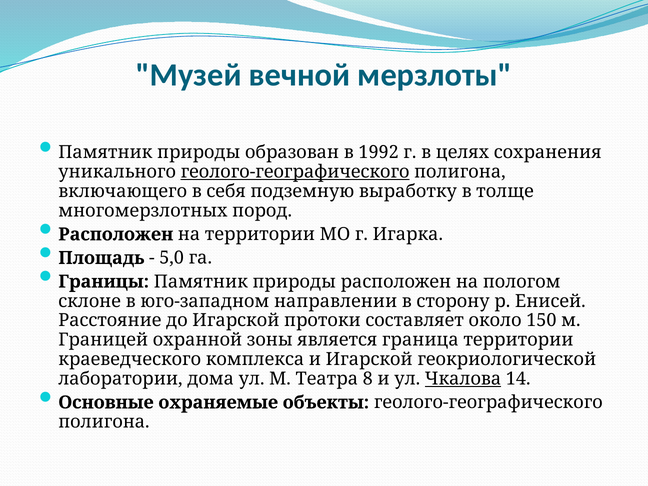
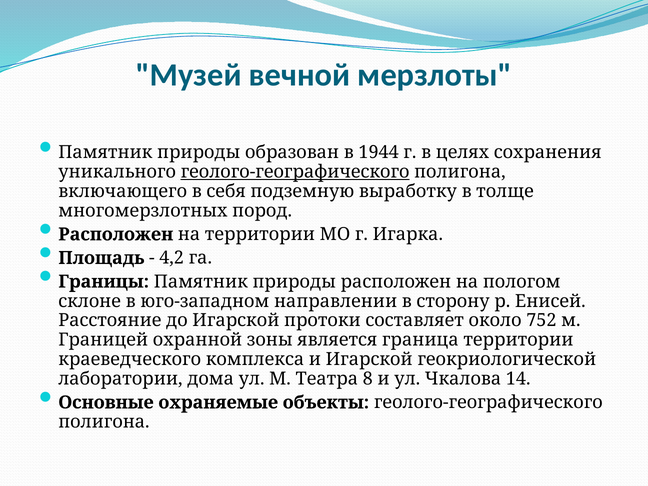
1992: 1992 -> 1944
5,0: 5,0 -> 4,2
150: 150 -> 752
Чкалова underline: present -> none
